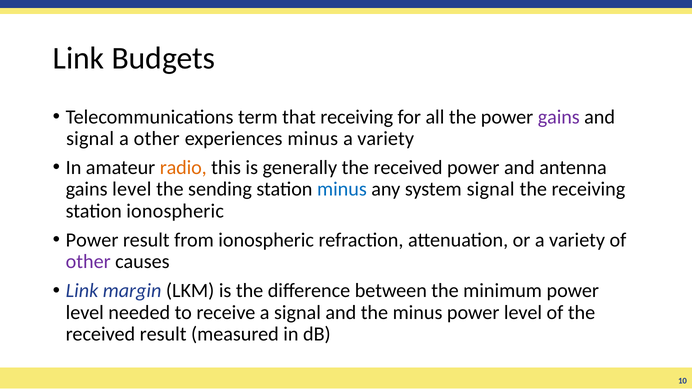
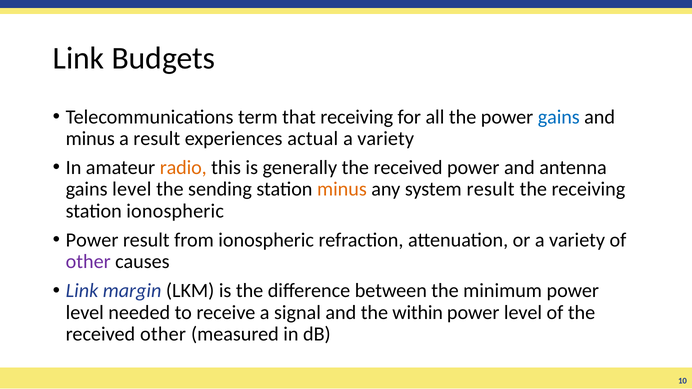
gains at (559, 117) colour: purple -> blue
signal at (90, 139): signal -> minus
a other: other -> result
experiences minus: minus -> actual
minus at (342, 189) colour: blue -> orange
system signal: signal -> result
the minus: minus -> within
received result: result -> other
